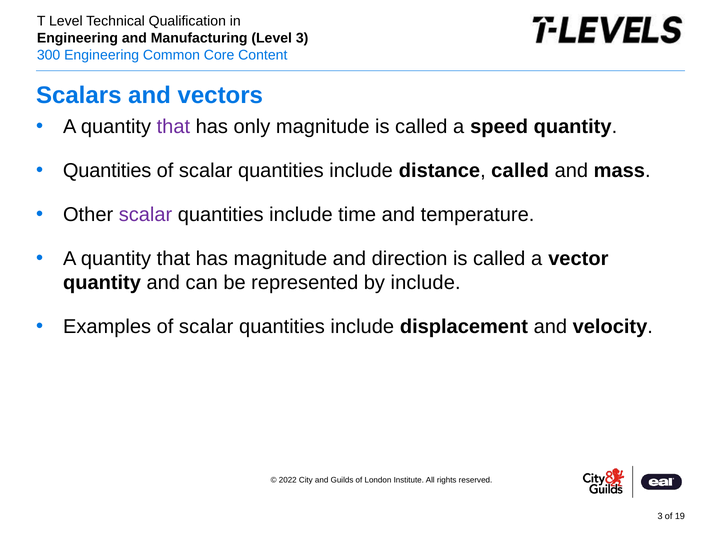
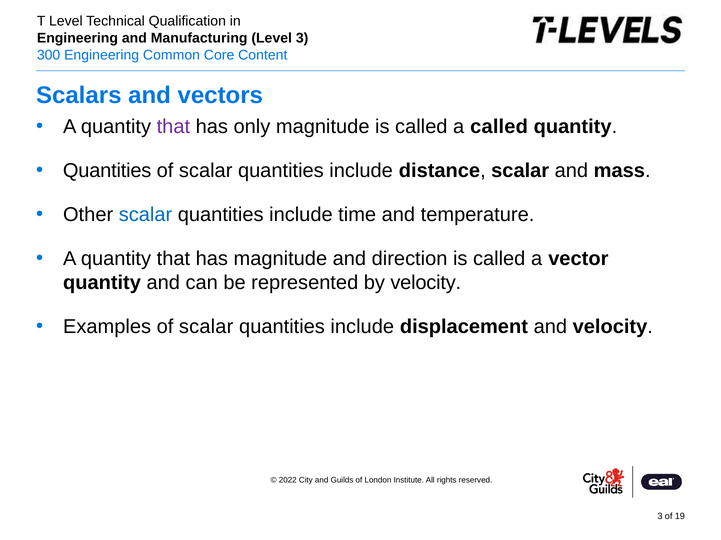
a speed: speed -> called
distance called: called -> scalar
scalar at (146, 215) colour: purple -> blue
by include: include -> velocity
